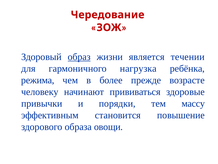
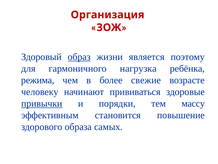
Чередование: Чередование -> Организация
течении: течении -> поэтому
прежде: прежде -> свежие
привычки underline: none -> present
овощи: овощи -> самых
